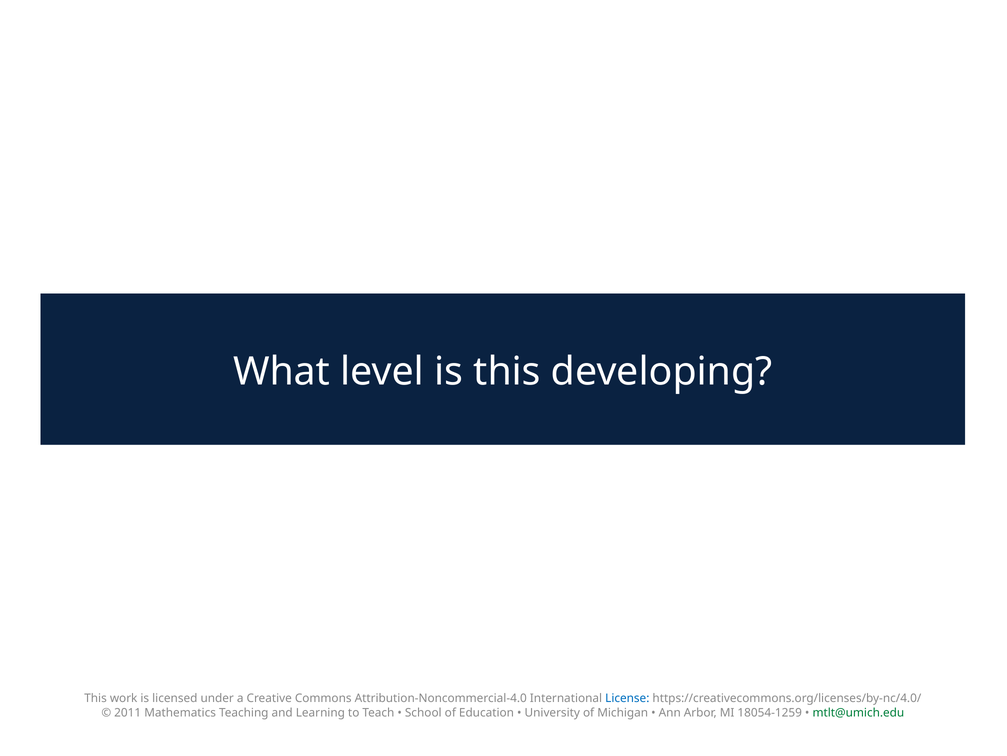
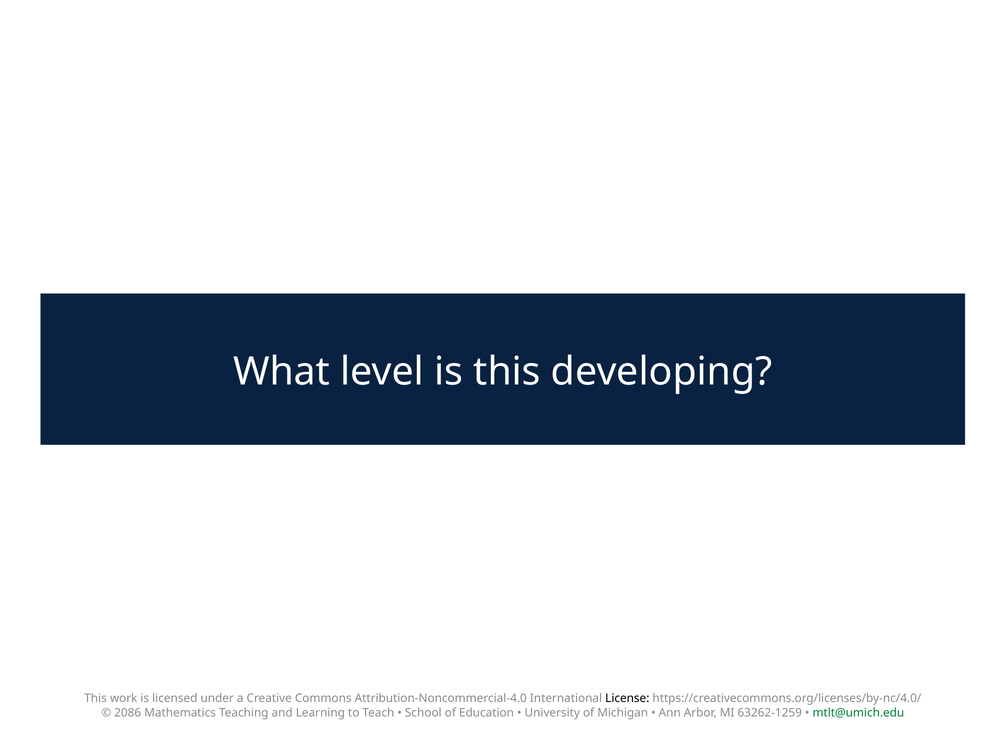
License colour: blue -> black
2011: 2011 -> 2086
18054-1259: 18054-1259 -> 63262-1259
